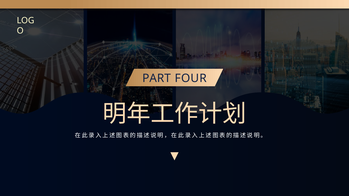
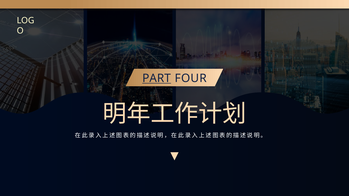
PART underline: none -> present
